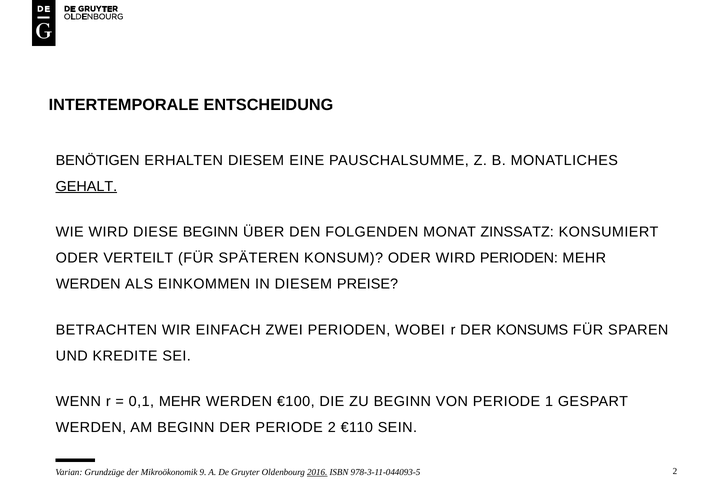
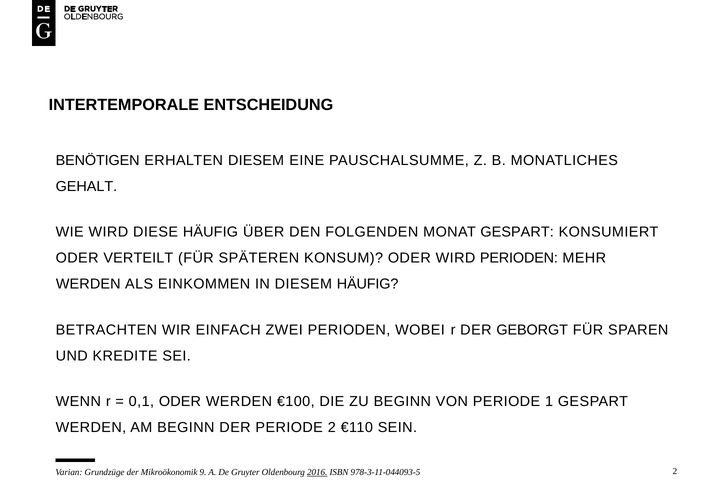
GEHALT underline: present -> none
DIESE BEGINN: BEGINN -> HÄUFIG
MONAT ZINSSATZ: ZINSSATZ -> GESPART
DIESEM PREISE: PREISE -> HÄUFIG
KONSUMS: KONSUMS -> GEBORGT
0,1 MEHR: MEHR -> ODER
